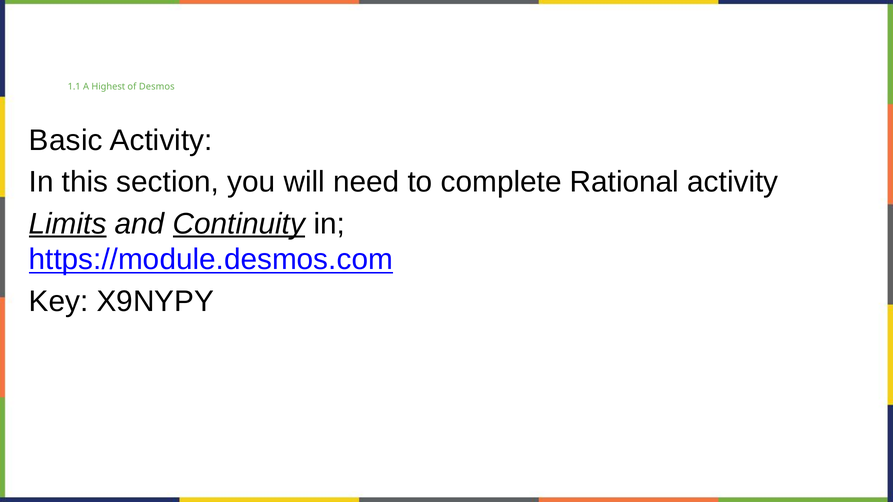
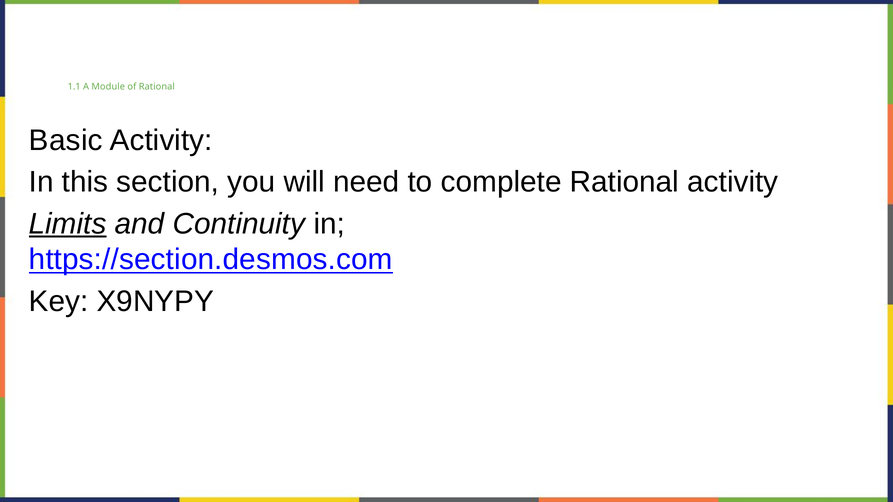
Highest: Highest -> Module
of Desmos: Desmos -> Rational
Continuity underline: present -> none
https://module.desmos.com: https://module.desmos.com -> https://section.desmos.com
